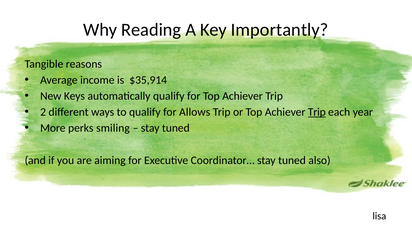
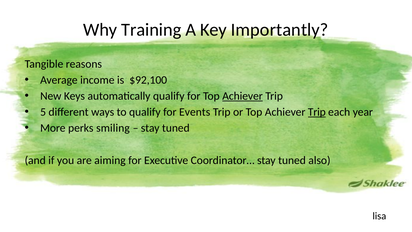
Reading: Reading -> Training
$35,914: $35,914 -> $92,100
Achiever at (243, 96) underline: none -> present
2: 2 -> 5
Allows: Allows -> Events
